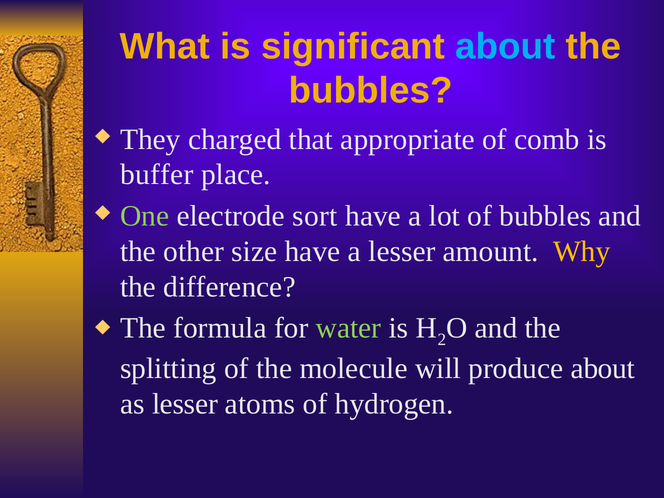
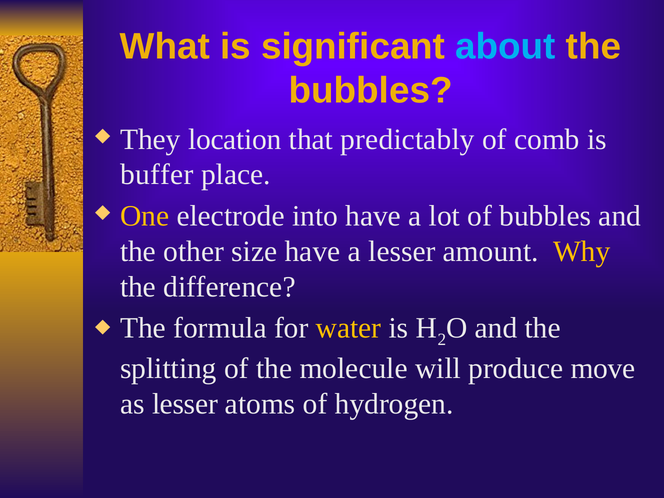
charged: charged -> location
appropriate: appropriate -> predictably
One colour: light green -> yellow
sort: sort -> into
water colour: light green -> yellow
produce about: about -> move
